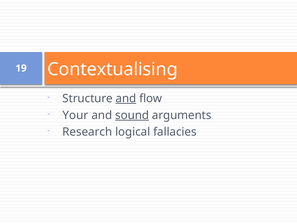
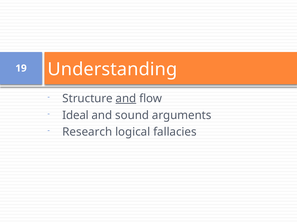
Contextualising: Contextualising -> Understanding
Your: Your -> Ideal
sound underline: present -> none
